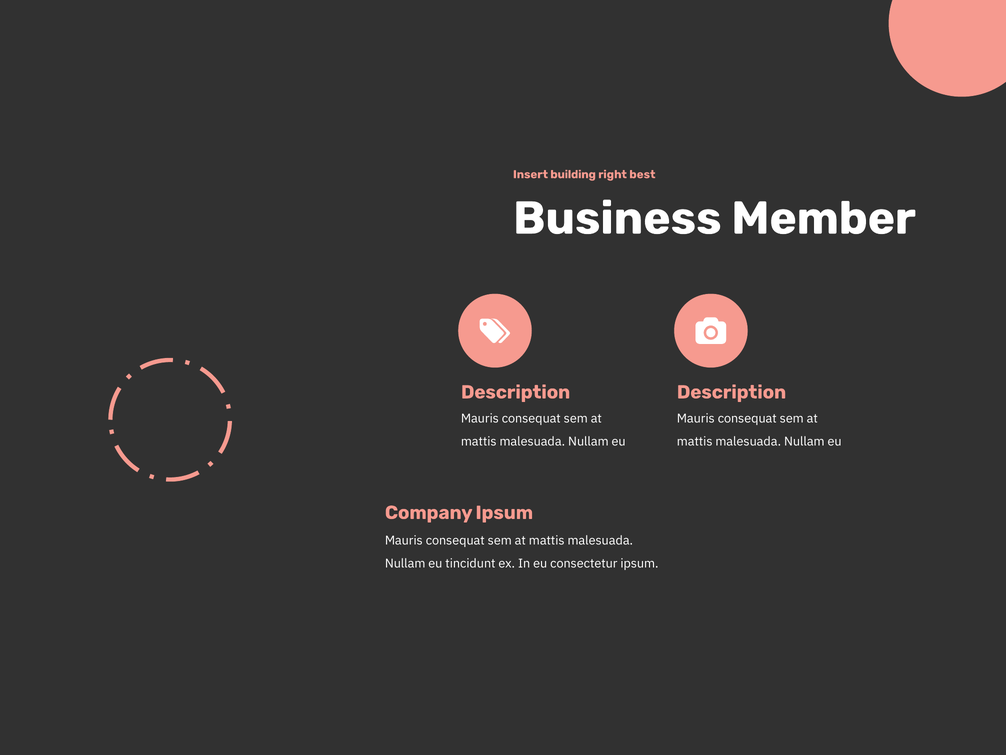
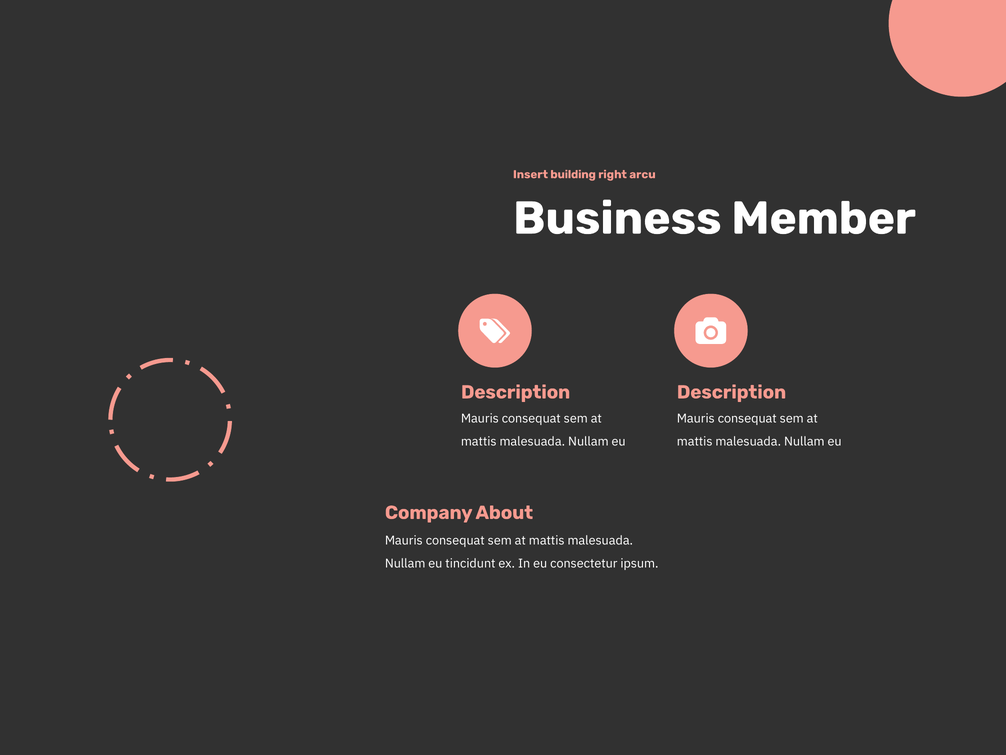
best: best -> arcu
Company Ipsum: Ipsum -> About
